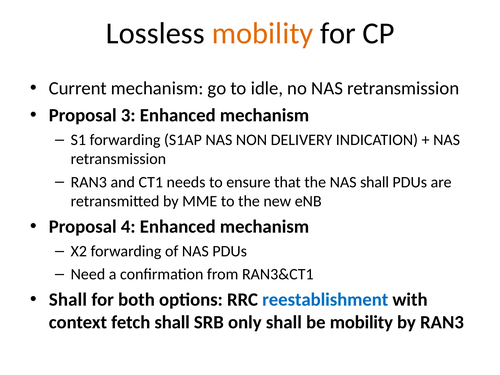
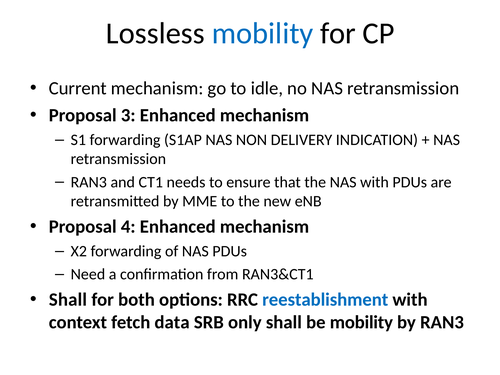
mobility at (263, 33) colour: orange -> blue
NAS shall: shall -> with
fetch shall: shall -> data
